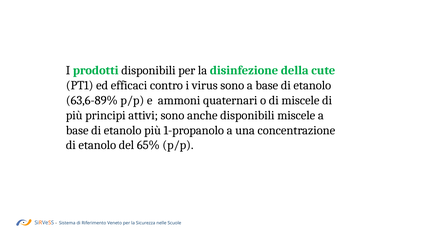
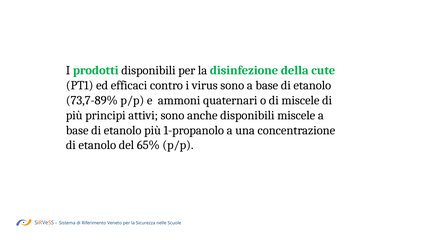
63,6-89%: 63,6-89% -> 73,7-89%
